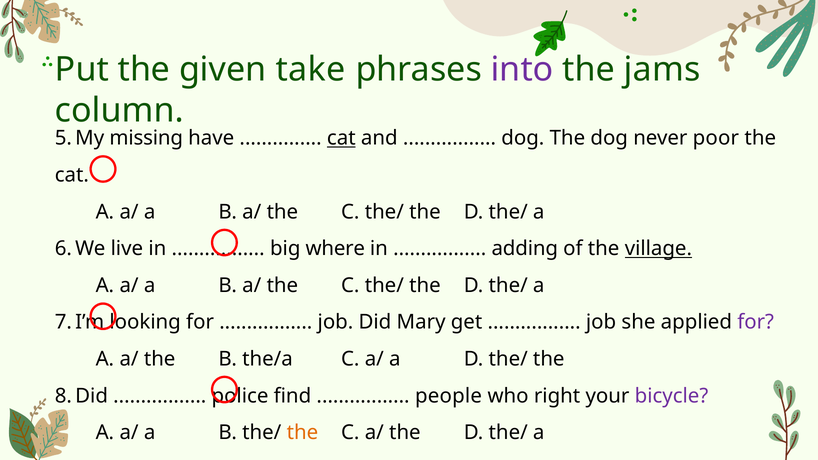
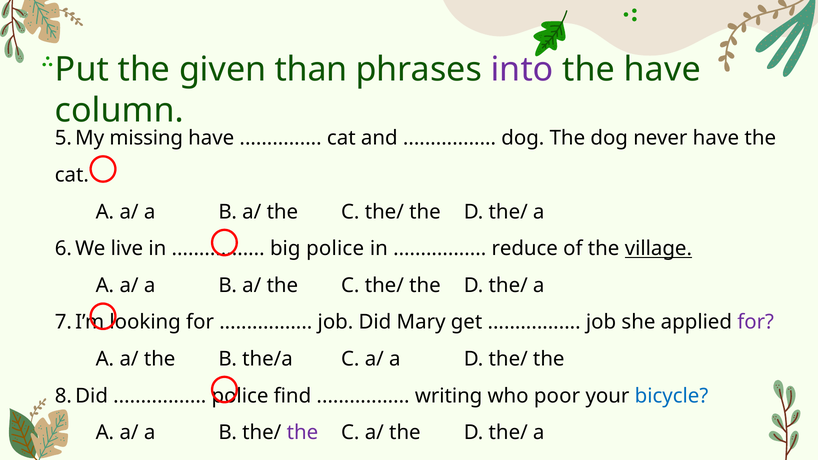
take: take -> than
the jams: jams -> have
cat at (341, 138) underline: present -> none
never poor: poor -> have
big where: where -> police
adding: adding -> reduce
people: people -> writing
right: right -> poor
bicycle colour: purple -> blue
the at (302, 433) colour: orange -> purple
